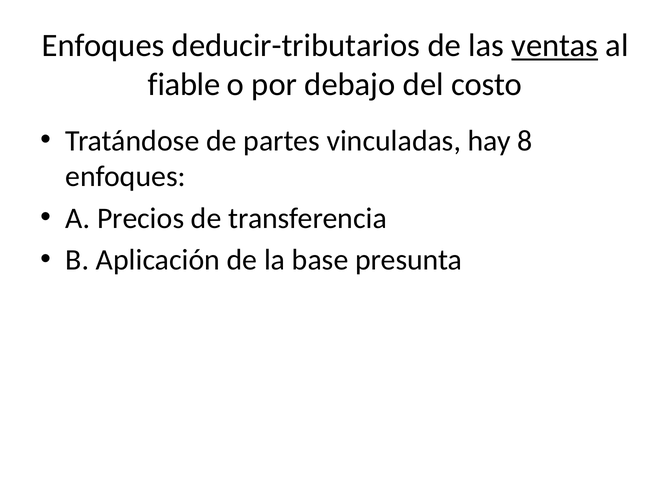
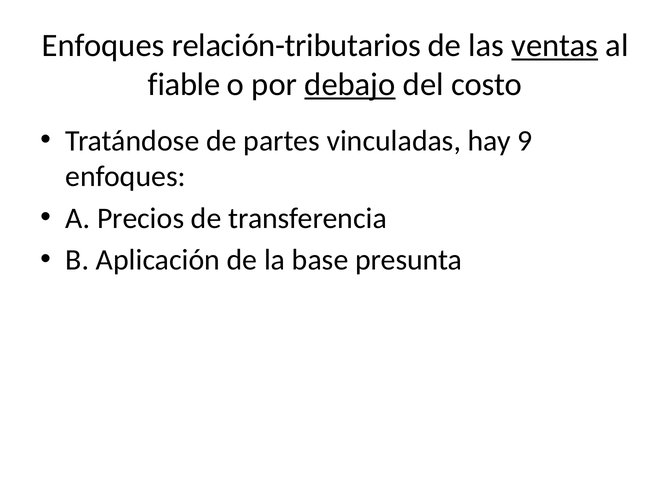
deducir-tributarios: deducir-tributarios -> relación-tributarios
debajo underline: none -> present
8: 8 -> 9
